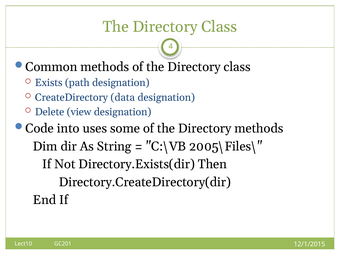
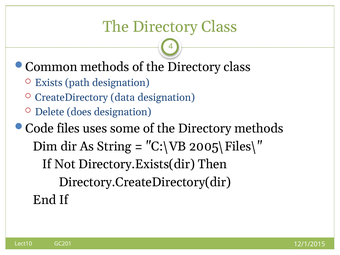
view: view -> does
into: into -> files
